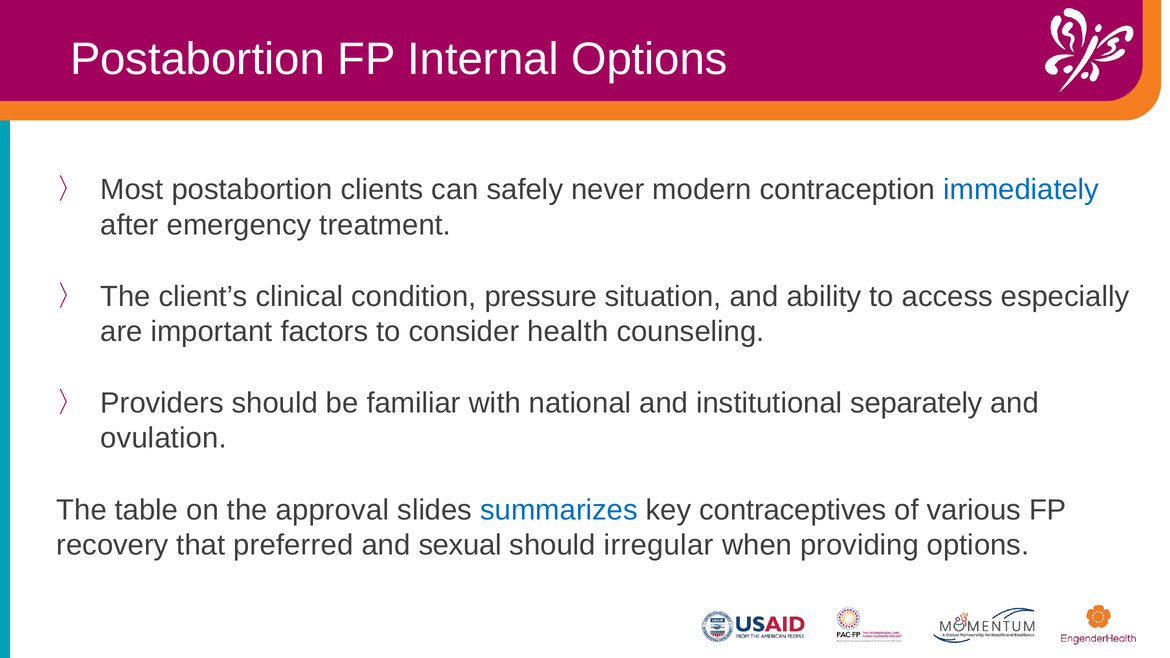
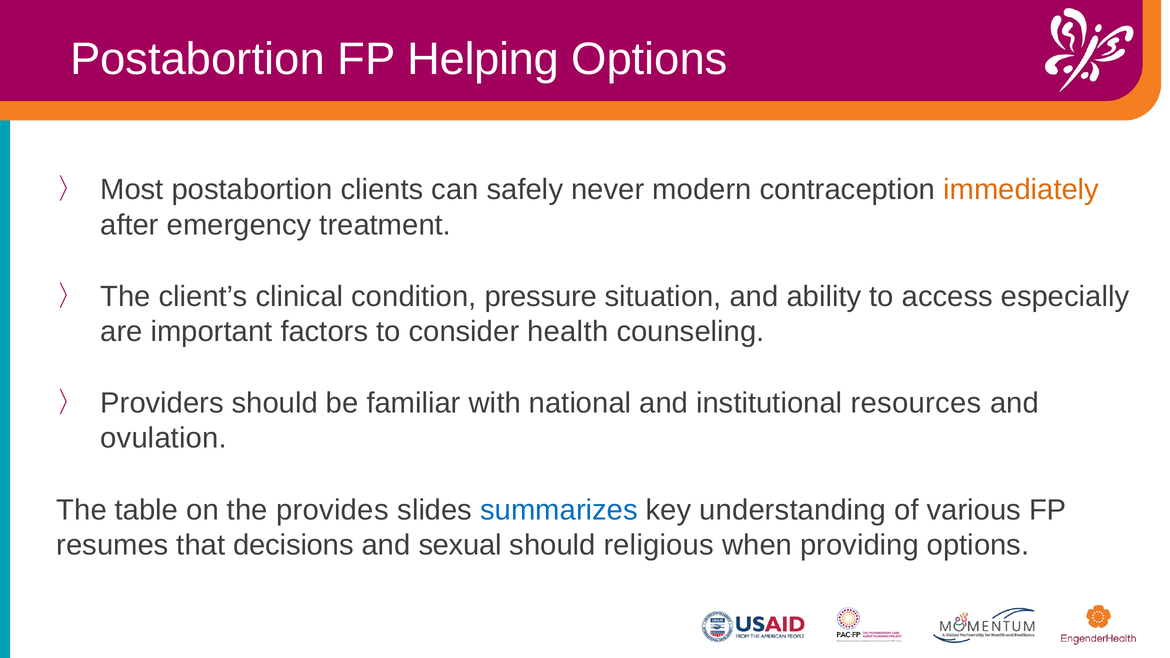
Internal: Internal -> Helping
immediately colour: blue -> orange
separately: separately -> resources
approval: approval -> provides
contraceptives: contraceptives -> understanding
recovery: recovery -> resumes
preferred: preferred -> decisions
irregular: irregular -> religious
